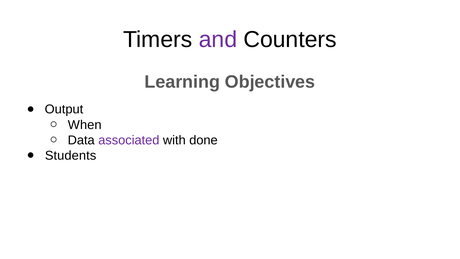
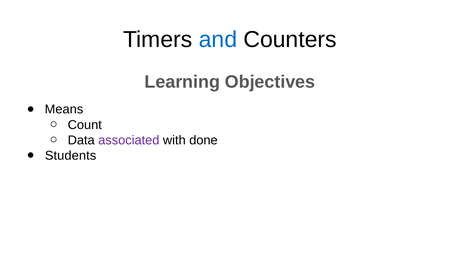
and colour: purple -> blue
Output: Output -> Means
When: When -> Count
